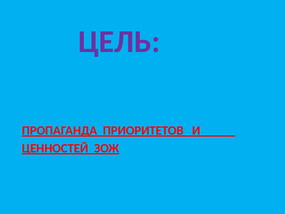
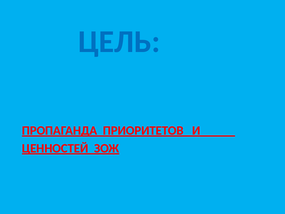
ЦЕЛЬ colour: purple -> blue
